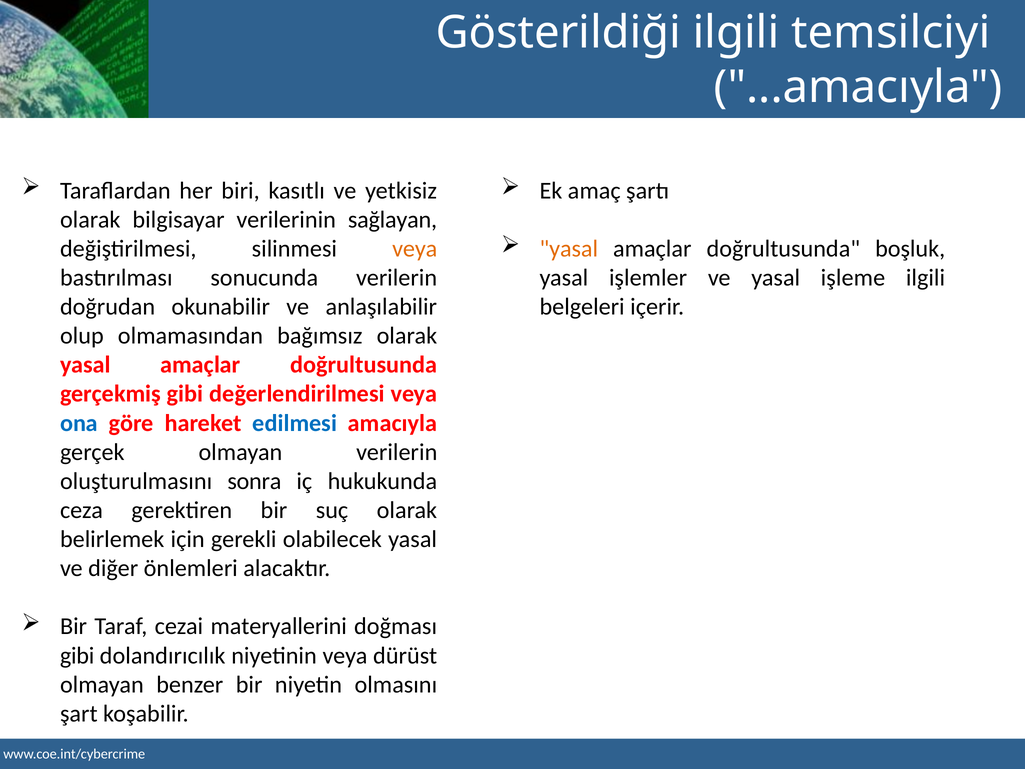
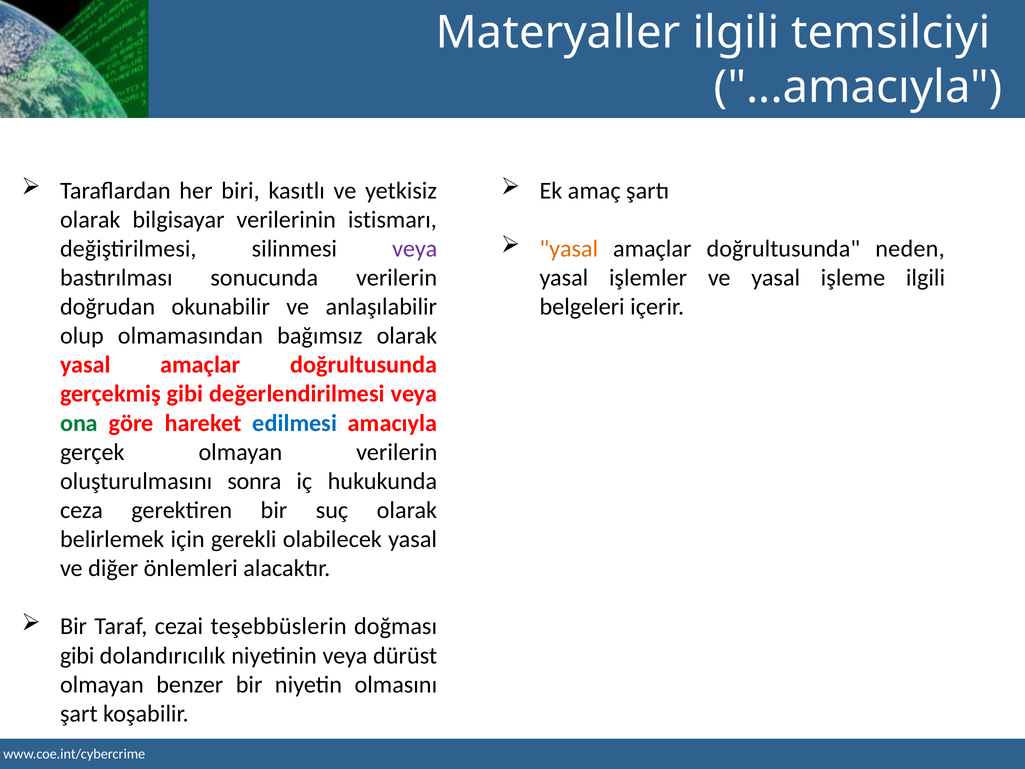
Gösterildiği: Gösterildiği -> Materyaller
sağlayan: sağlayan -> istismarı
boşluk: boşluk -> neden
veya at (415, 249) colour: orange -> purple
ona colour: blue -> green
materyallerini: materyallerini -> teşebbüslerin
